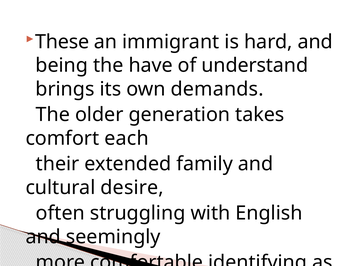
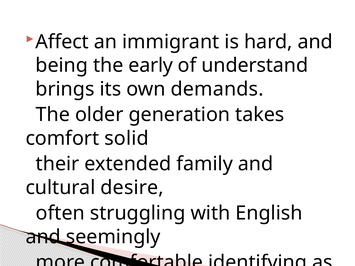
These: These -> Affect
have: have -> early
each: each -> solid
